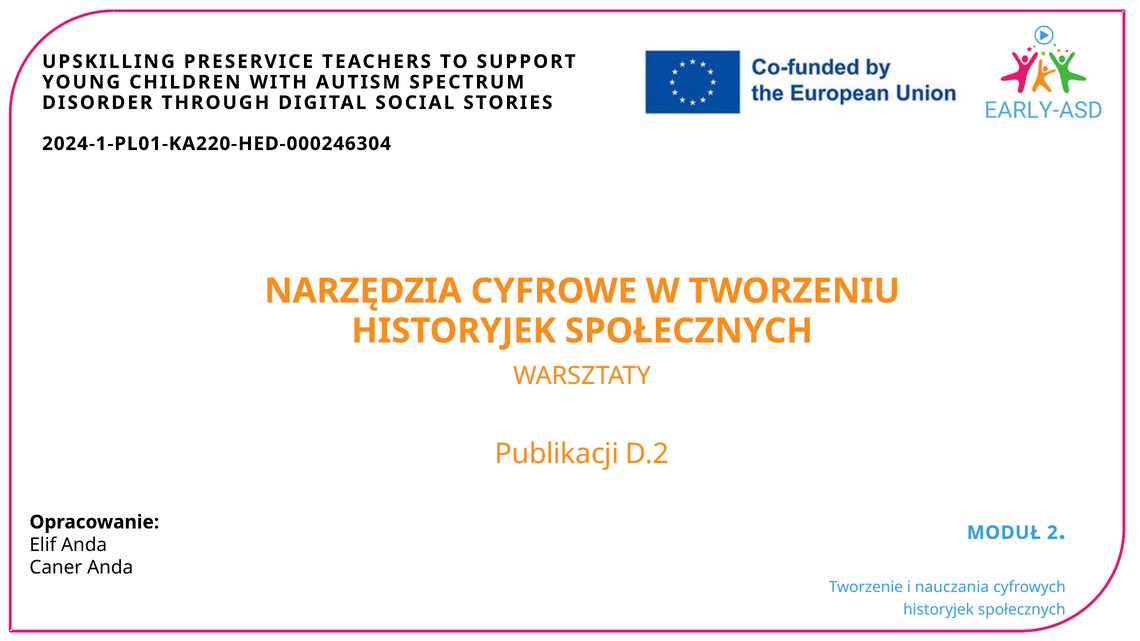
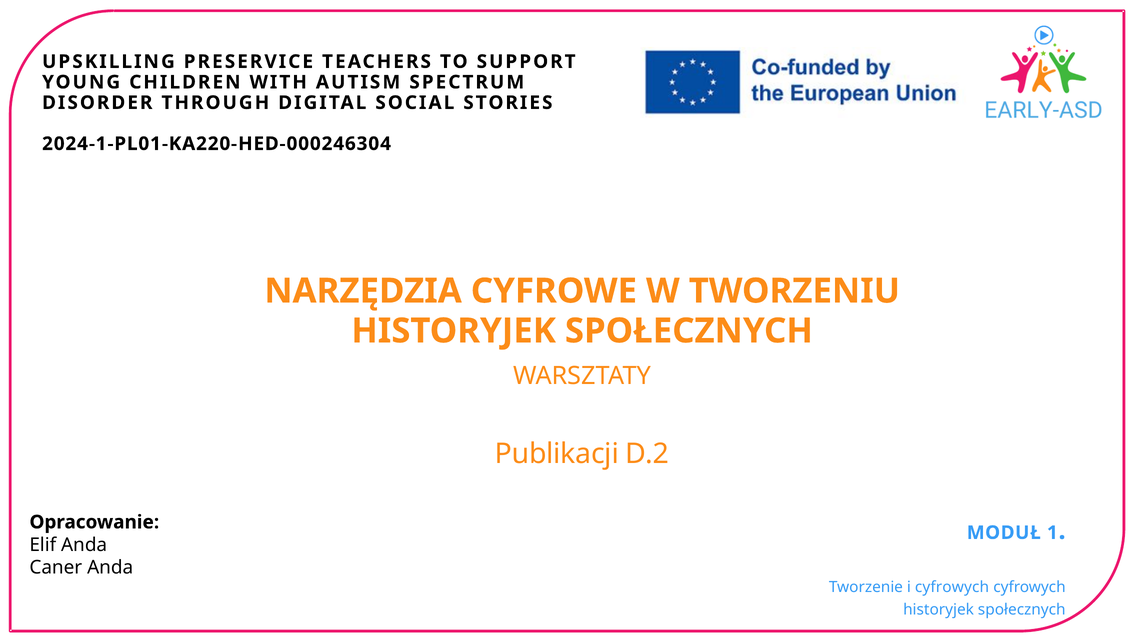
2: 2 -> 1
i nauczania: nauczania -> cyfrowych
